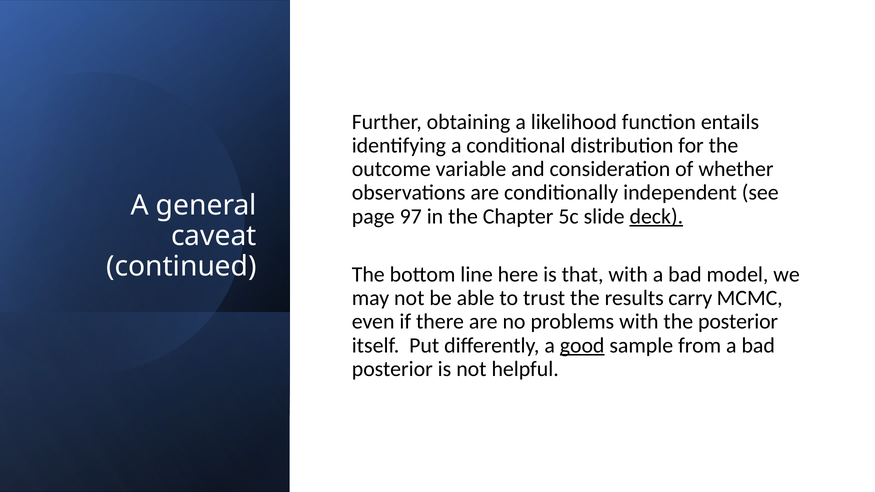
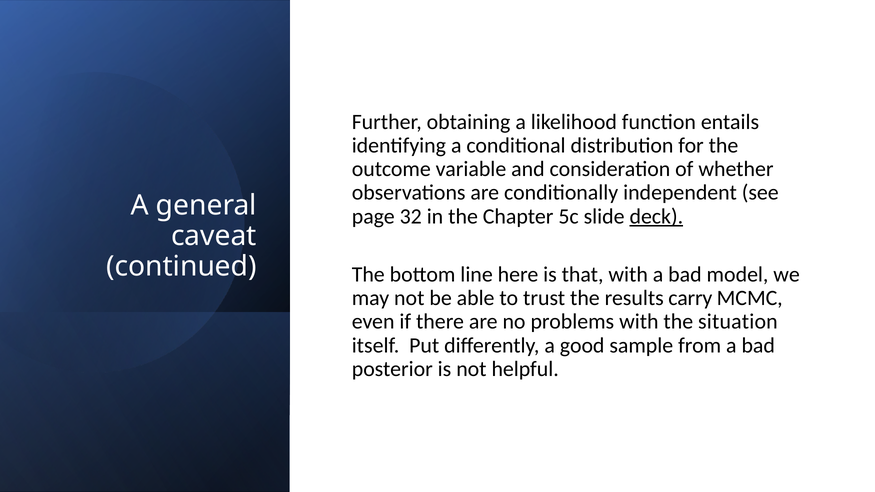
97: 97 -> 32
the posterior: posterior -> situation
good underline: present -> none
